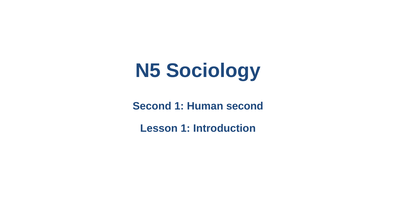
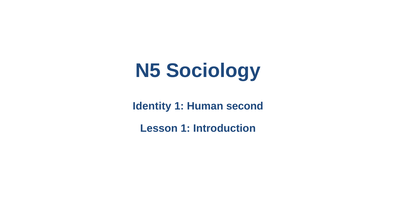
Second at (152, 106): Second -> Identity
